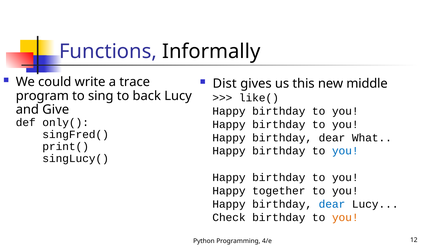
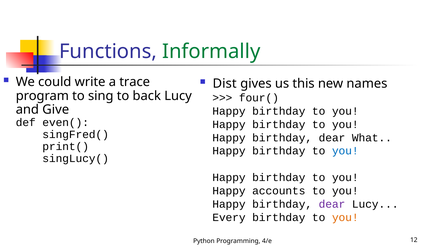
Informally colour: black -> green
middle: middle -> names
like(: like( -> four(
only(: only( -> even(
together: together -> accounts
dear at (332, 204) colour: blue -> purple
Check: Check -> Every
